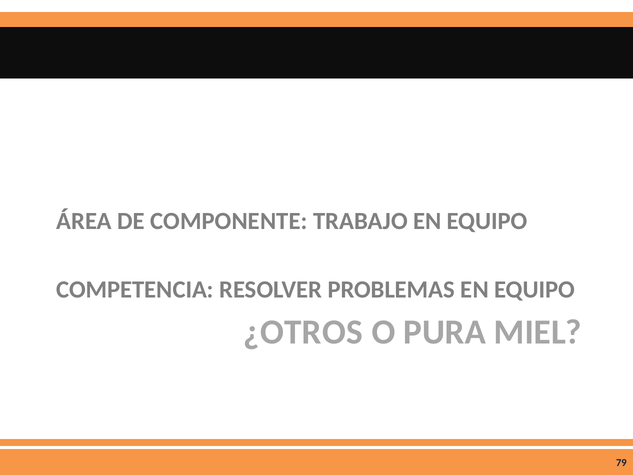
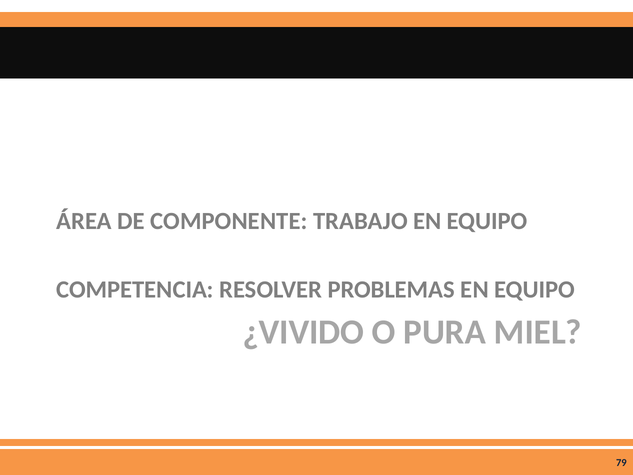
¿OTROS: ¿OTROS -> ¿VIVIDO
